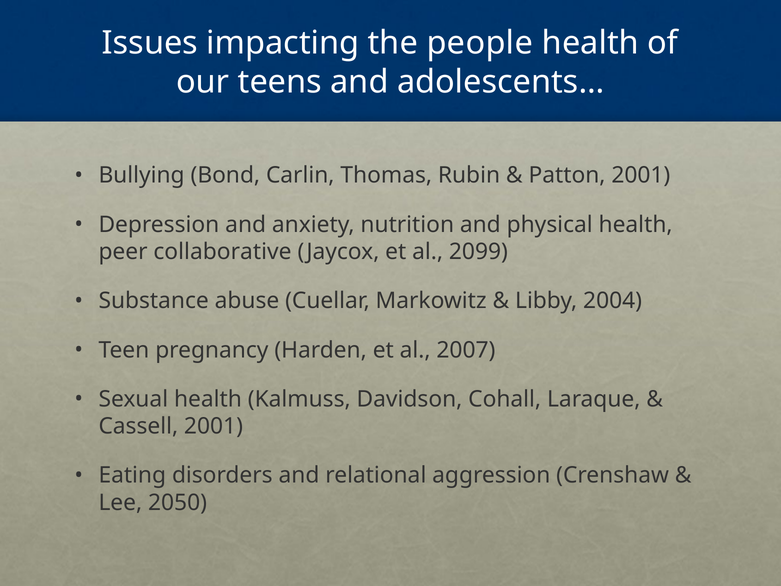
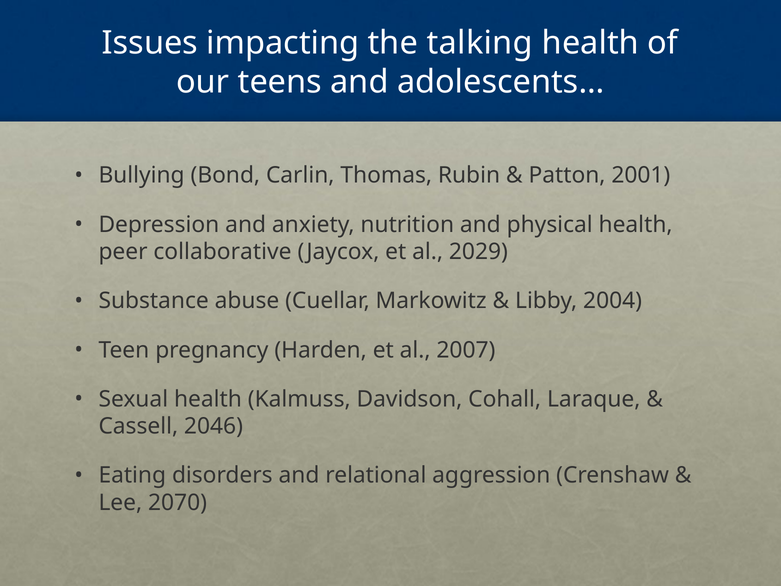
people: people -> talking
2099: 2099 -> 2029
Cassell 2001: 2001 -> 2046
2050: 2050 -> 2070
